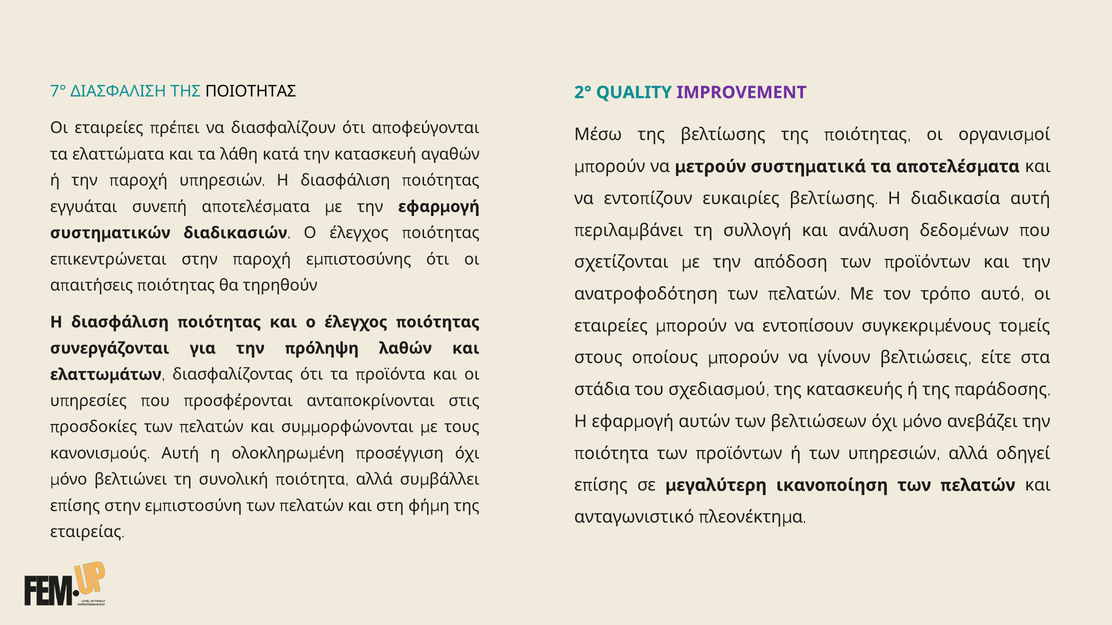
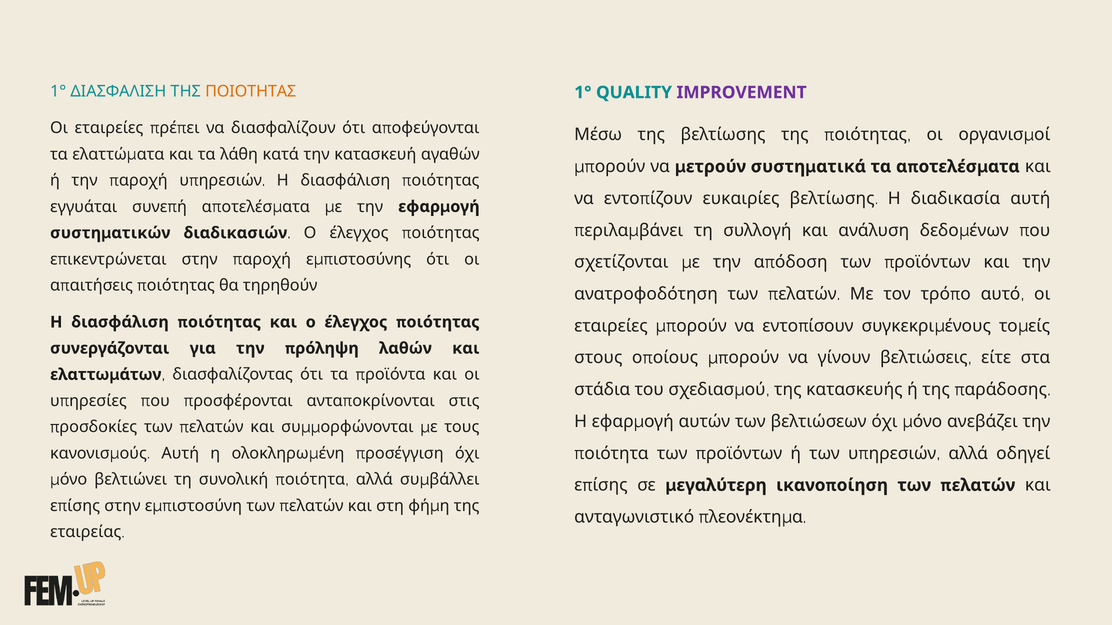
7° at (58, 91): 7° -> 1°
ΠΟΙΟΤΗΤΑΣ colour: black -> orange
2° at (583, 93): 2° -> 1°
